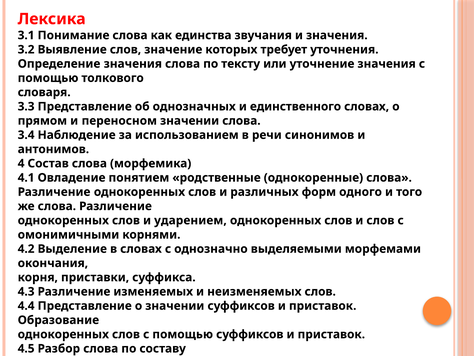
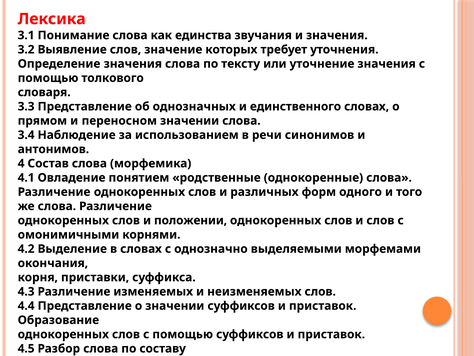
ударением: ударением -> положении
